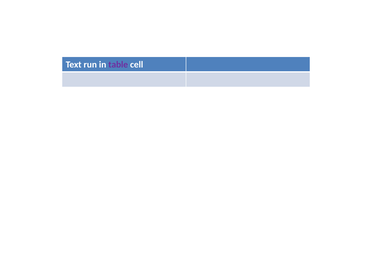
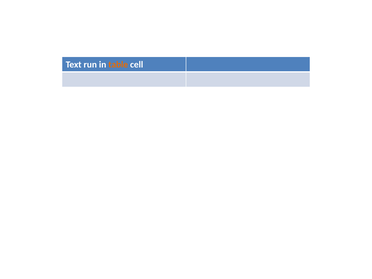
table colour: purple -> orange
